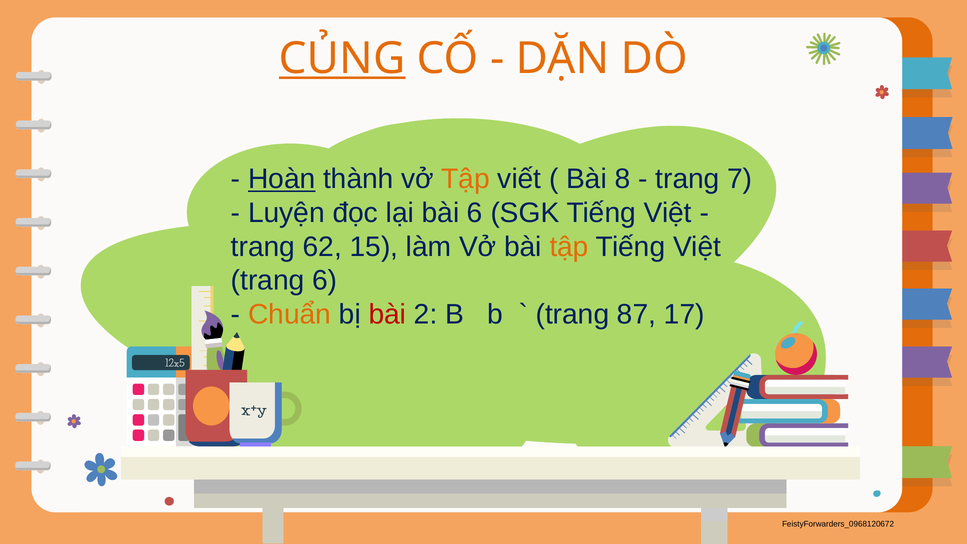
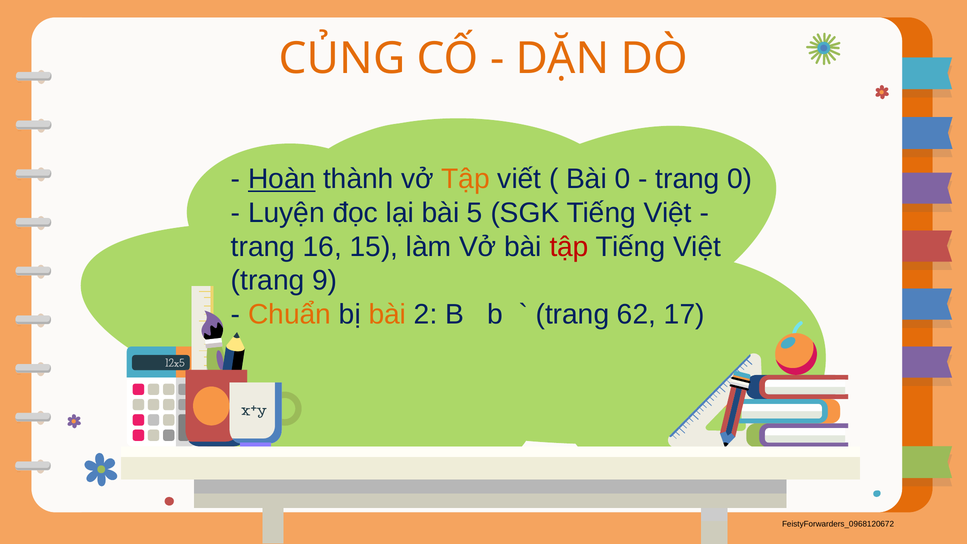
CỦNG underline: present -> none
Bài 8: 8 -> 0
trang 7: 7 -> 0
bài 6: 6 -> 5
62: 62 -> 16
tập at (569, 247) colour: orange -> red
trang 6: 6 -> 9
bài at (387, 315) colour: red -> orange
87: 87 -> 62
